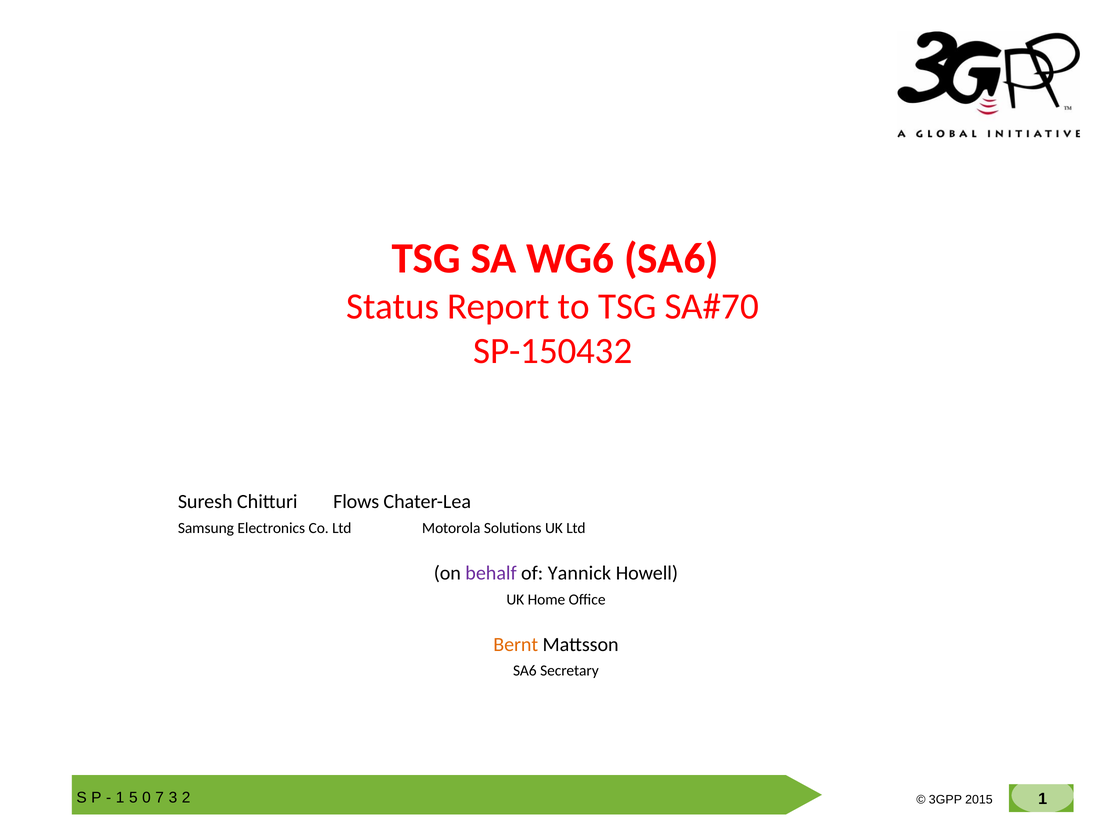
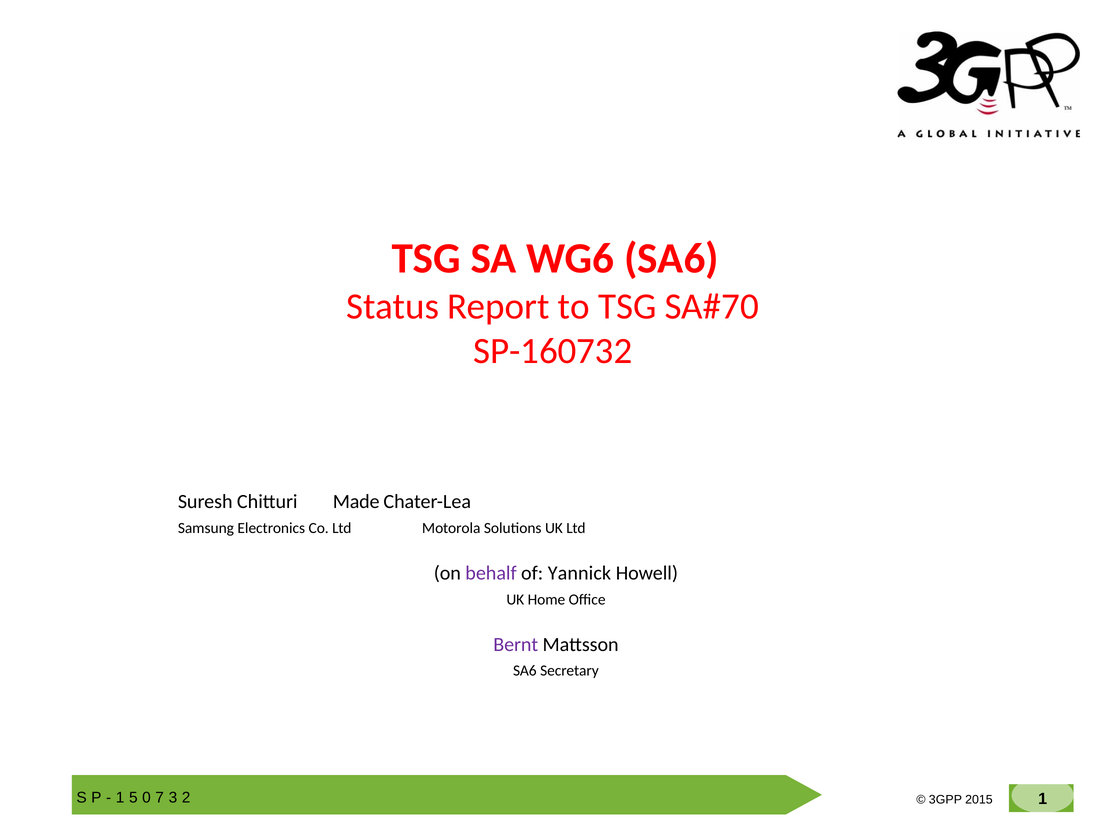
SP-150432: SP-150432 -> SP-160732
Flows: Flows -> Made
Bernt colour: orange -> purple
